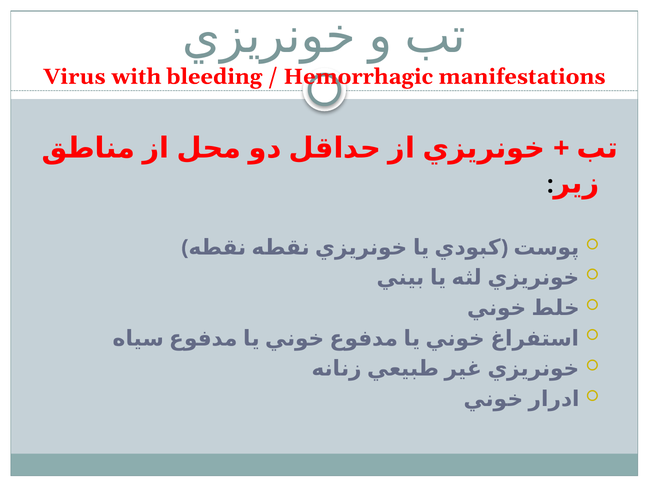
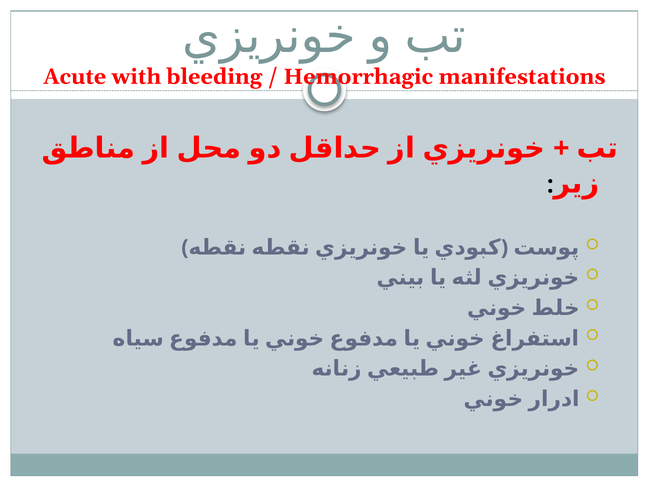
Virus: Virus -> Acute
